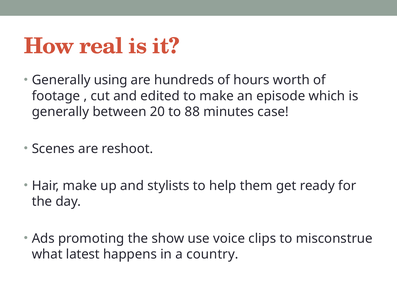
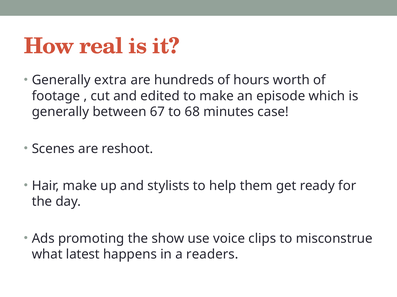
using: using -> extra
20: 20 -> 67
88: 88 -> 68
country: country -> readers
